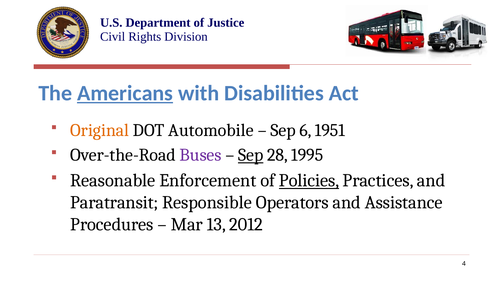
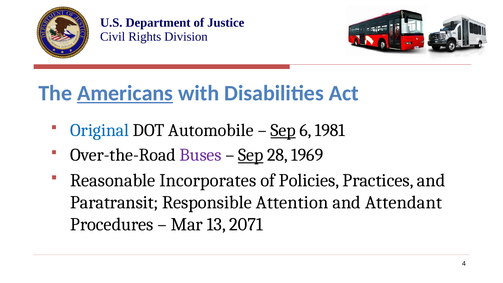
Original colour: orange -> blue
Sep at (283, 130) underline: none -> present
1951: 1951 -> 1981
1995: 1995 -> 1969
Enforcement: Enforcement -> Incorporates
Policies underline: present -> none
Operators: Operators -> Attention
Assistance: Assistance -> Attendant
2012: 2012 -> 2071
